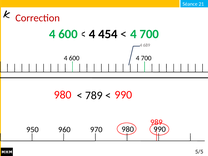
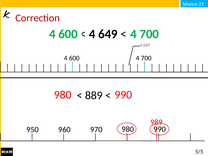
454: 454 -> 649
789: 789 -> 889
